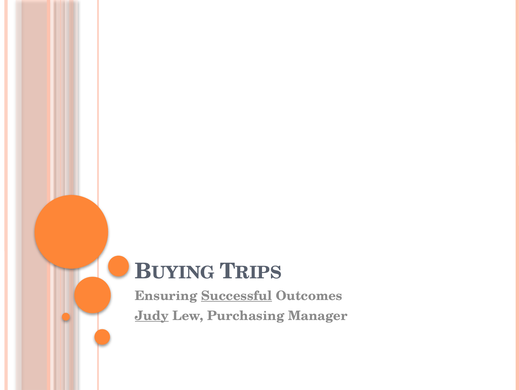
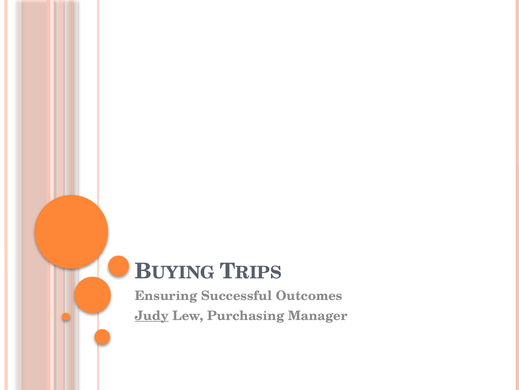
Successful underline: present -> none
